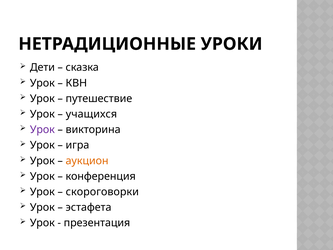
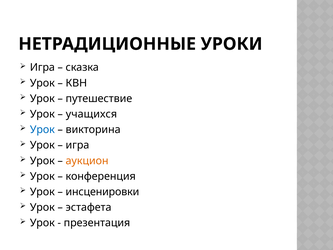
Дети at (42, 67): Дети -> Игра
Урок at (42, 130) colour: purple -> blue
скороговорки: скороговорки -> инсценировки
